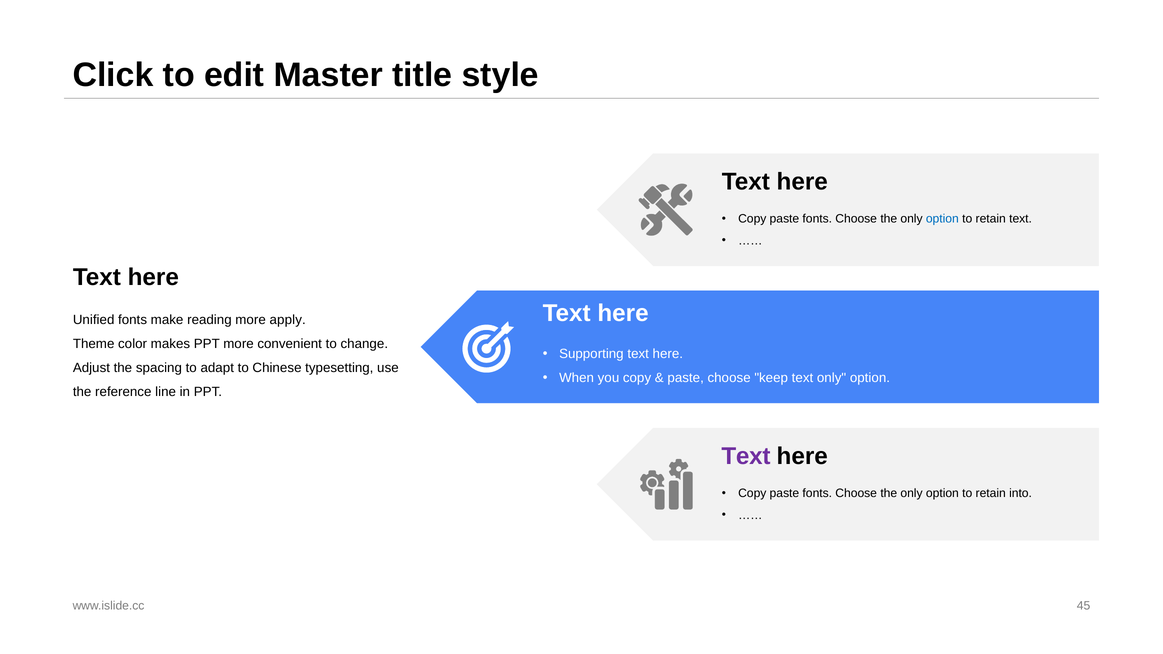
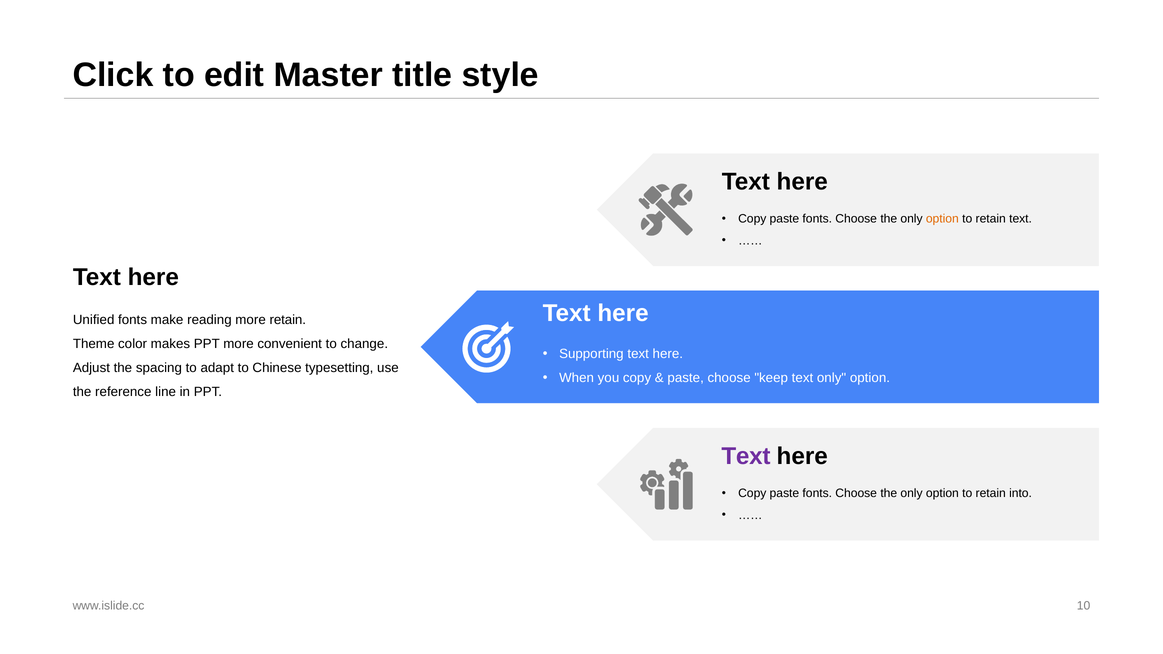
option at (942, 219) colour: blue -> orange
more apply: apply -> retain
45: 45 -> 10
